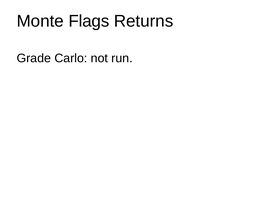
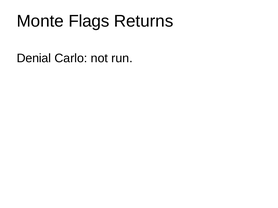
Grade: Grade -> Denial
